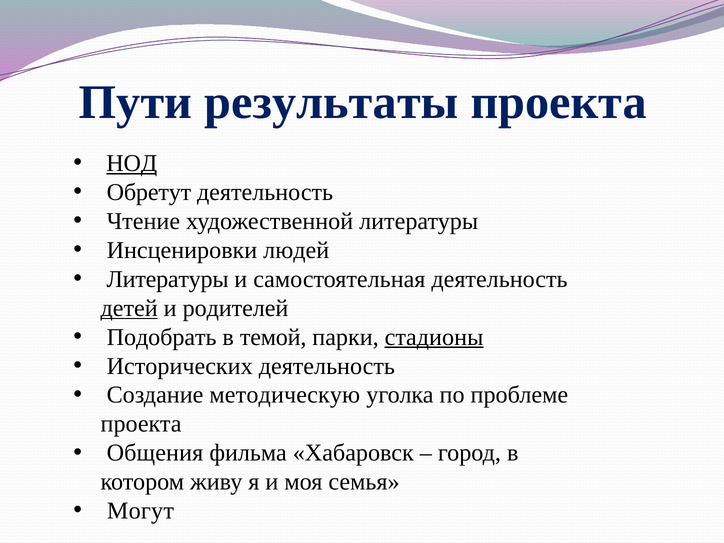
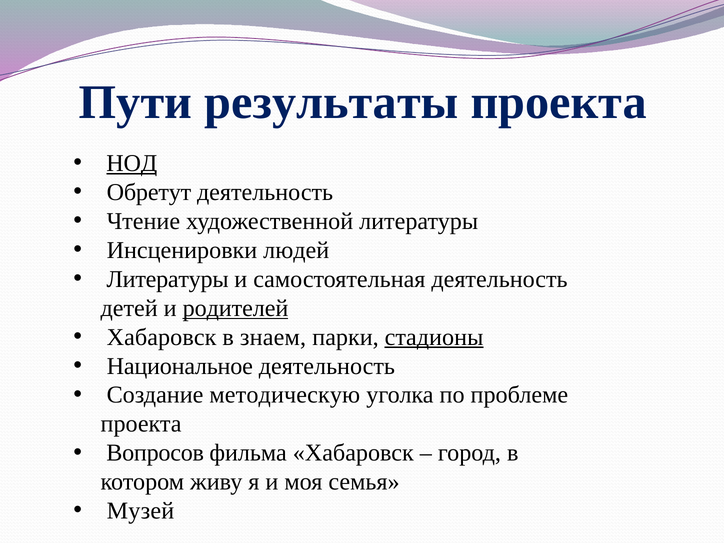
детей underline: present -> none
родителей underline: none -> present
Подобрать at (162, 337): Подобрать -> Хабаровск
темой: темой -> знаем
Исторических: Исторических -> Национальное
Общения: Общения -> Вопросов
Могут: Могут -> Музей
